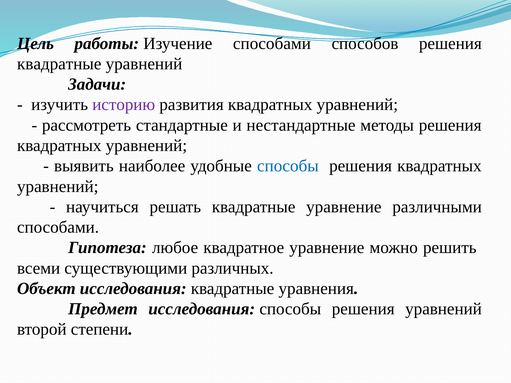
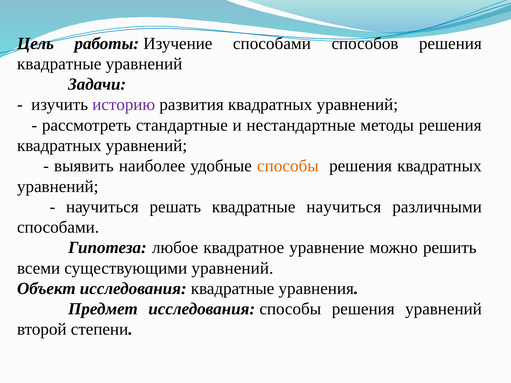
способы at (288, 166) colour: blue -> orange
квадратные уравнение: уравнение -> научиться
существующими различных: различных -> уравнений
